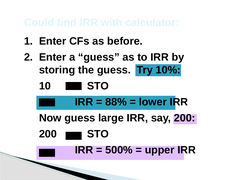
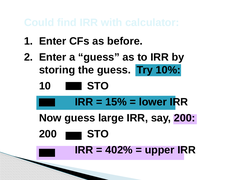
88%: 88% -> 15%
500%: 500% -> 402%
